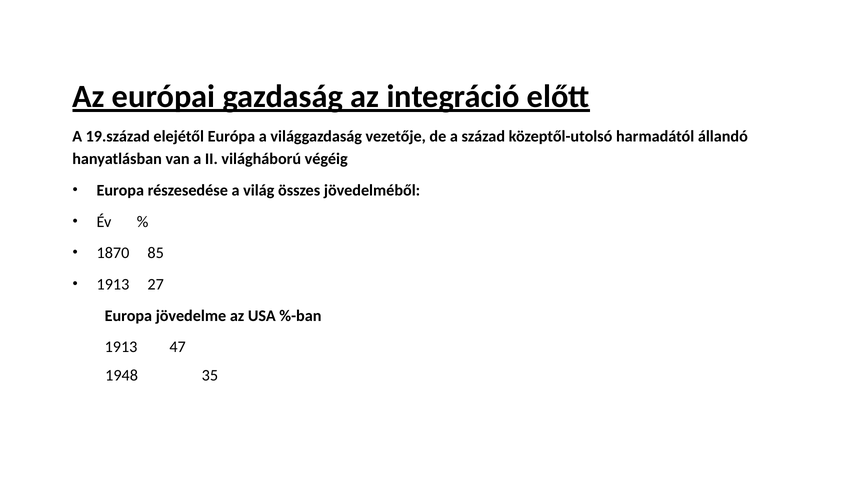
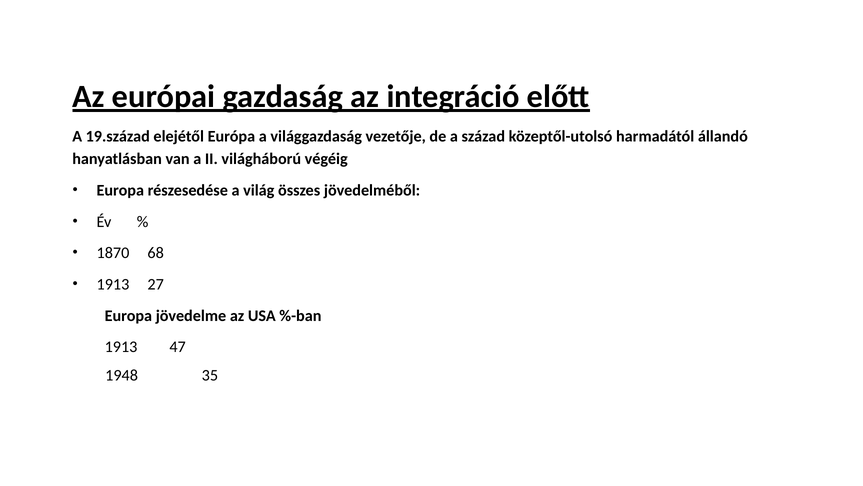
85: 85 -> 68
